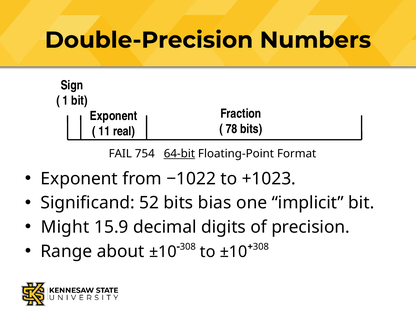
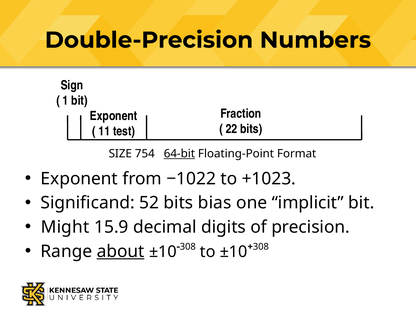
78: 78 -> 22
real: real -> test
FAIL: FAIL -> SIZE
about underline: none -> present
